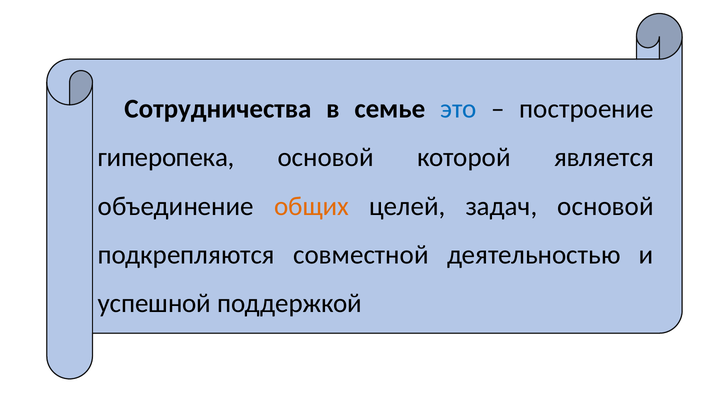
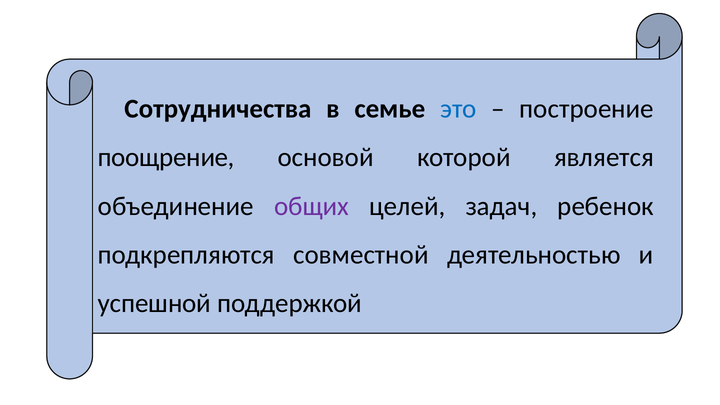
гиперопека: гиперопека -> поощрение
общих colour: orange -> purple
задач основой: основой -> ребенок
